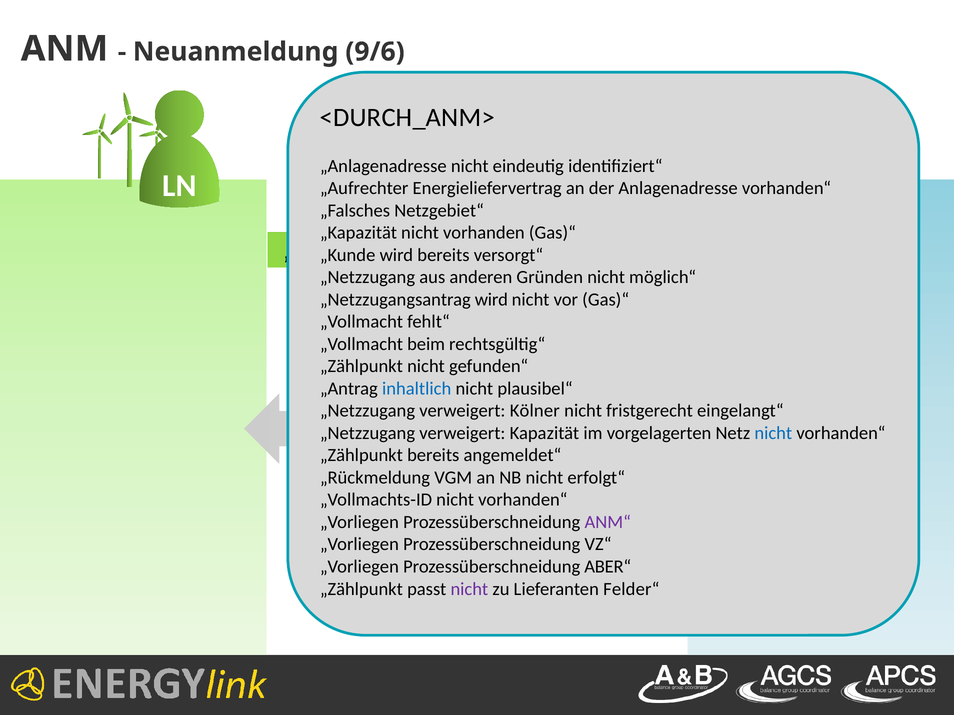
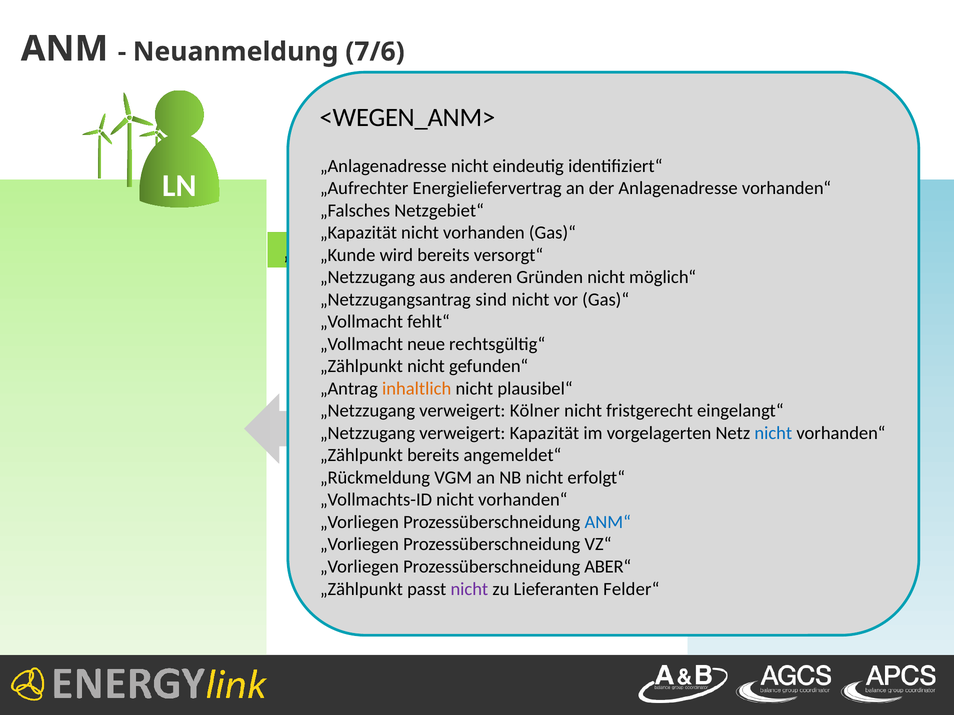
9/6: 9/6 -> 7/6
<DURCH_ANM>: <DURCH_ANM> -> <WEGEN_ANM>
„Netzzugangsantrag wird: wird -> sind
beim: beim -> neue
inhaltlich colour: blue -> orange
ANM“ colour: purple -> blue
